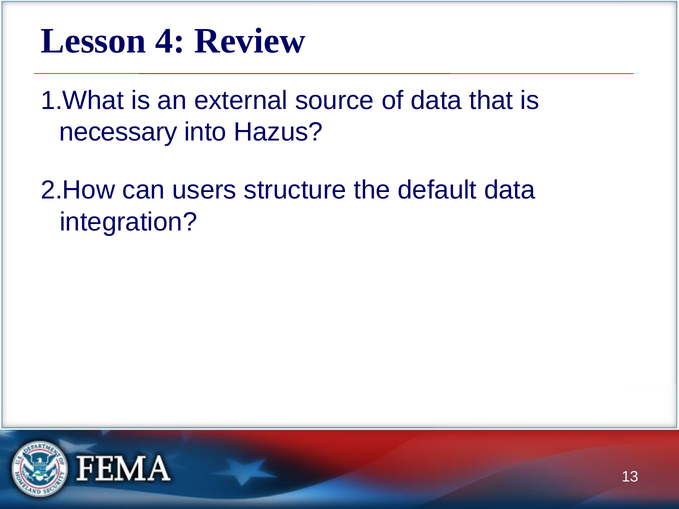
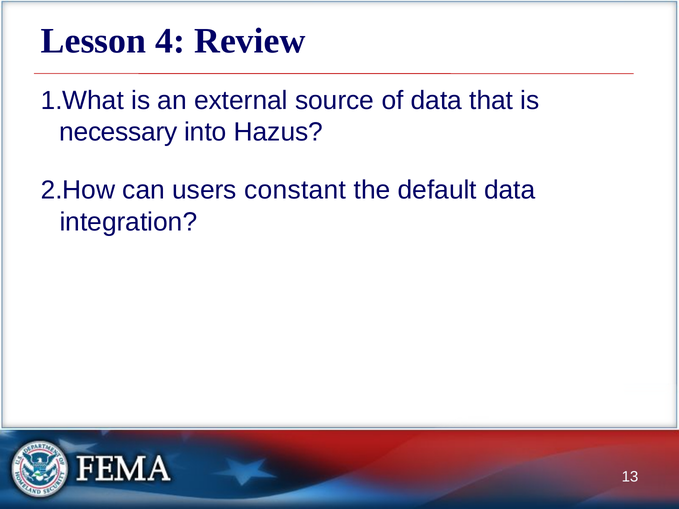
structure: structure -> constant
